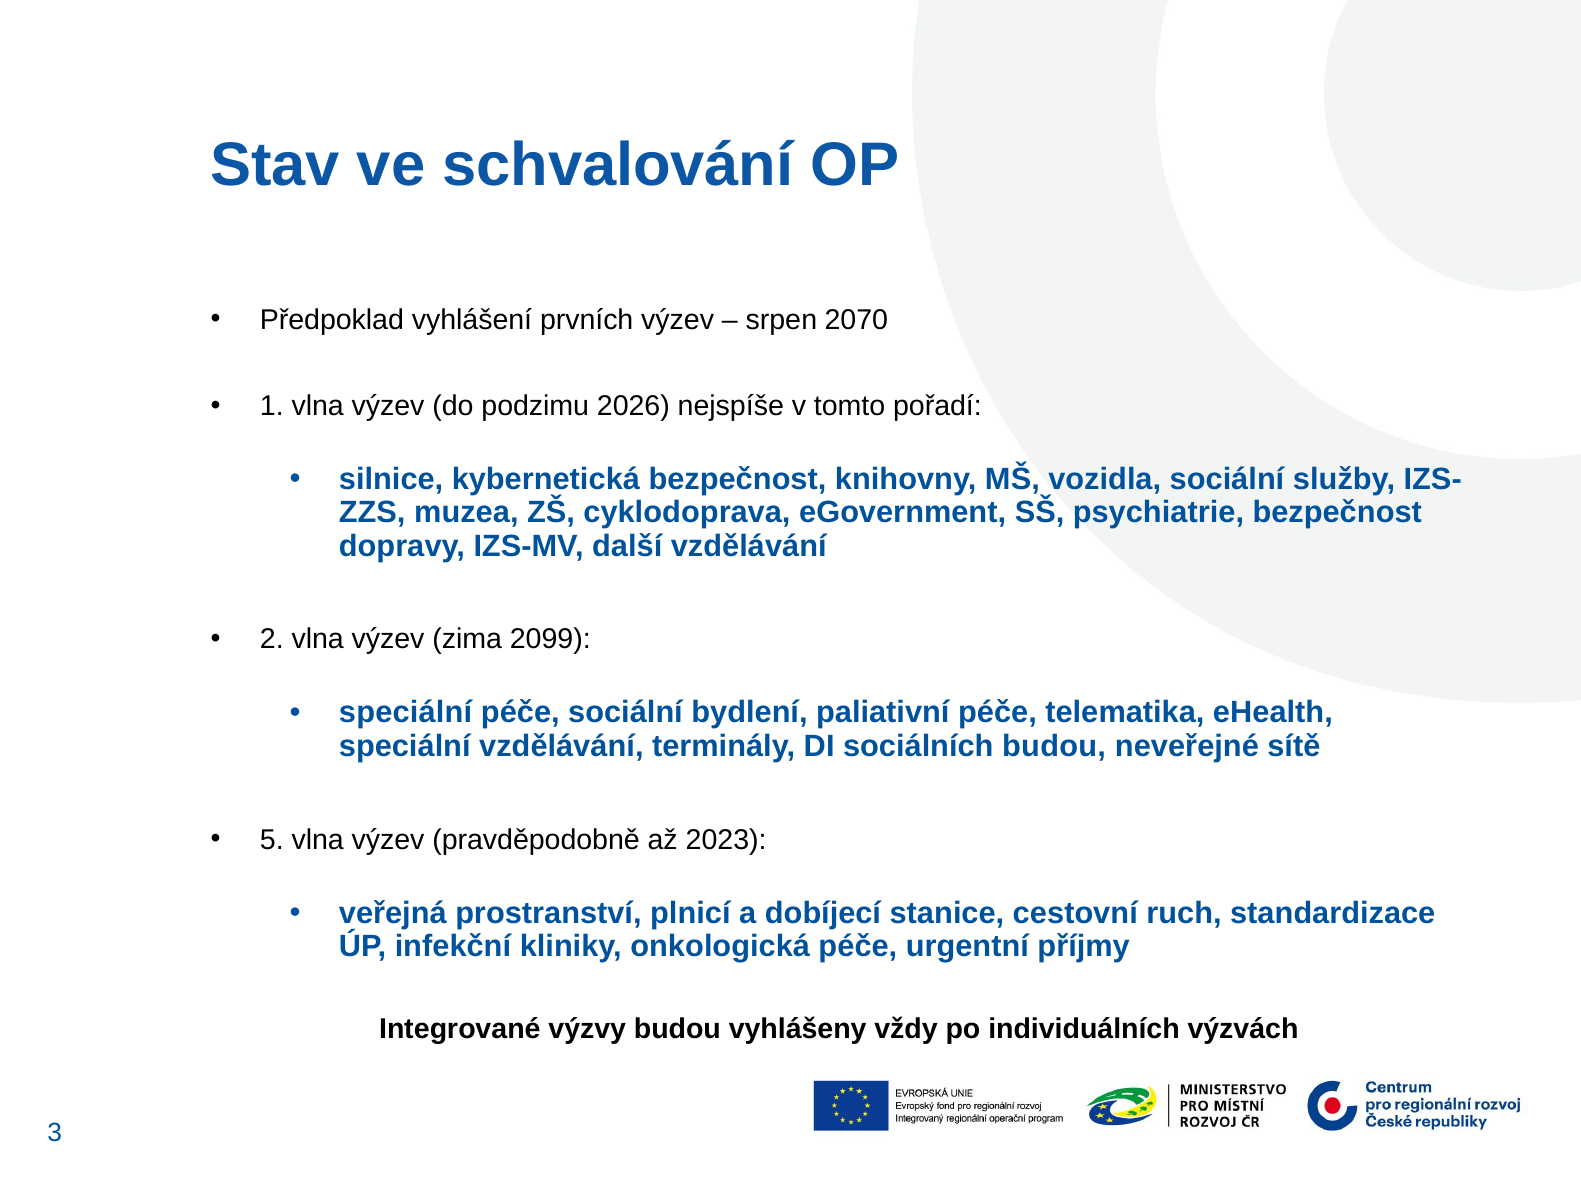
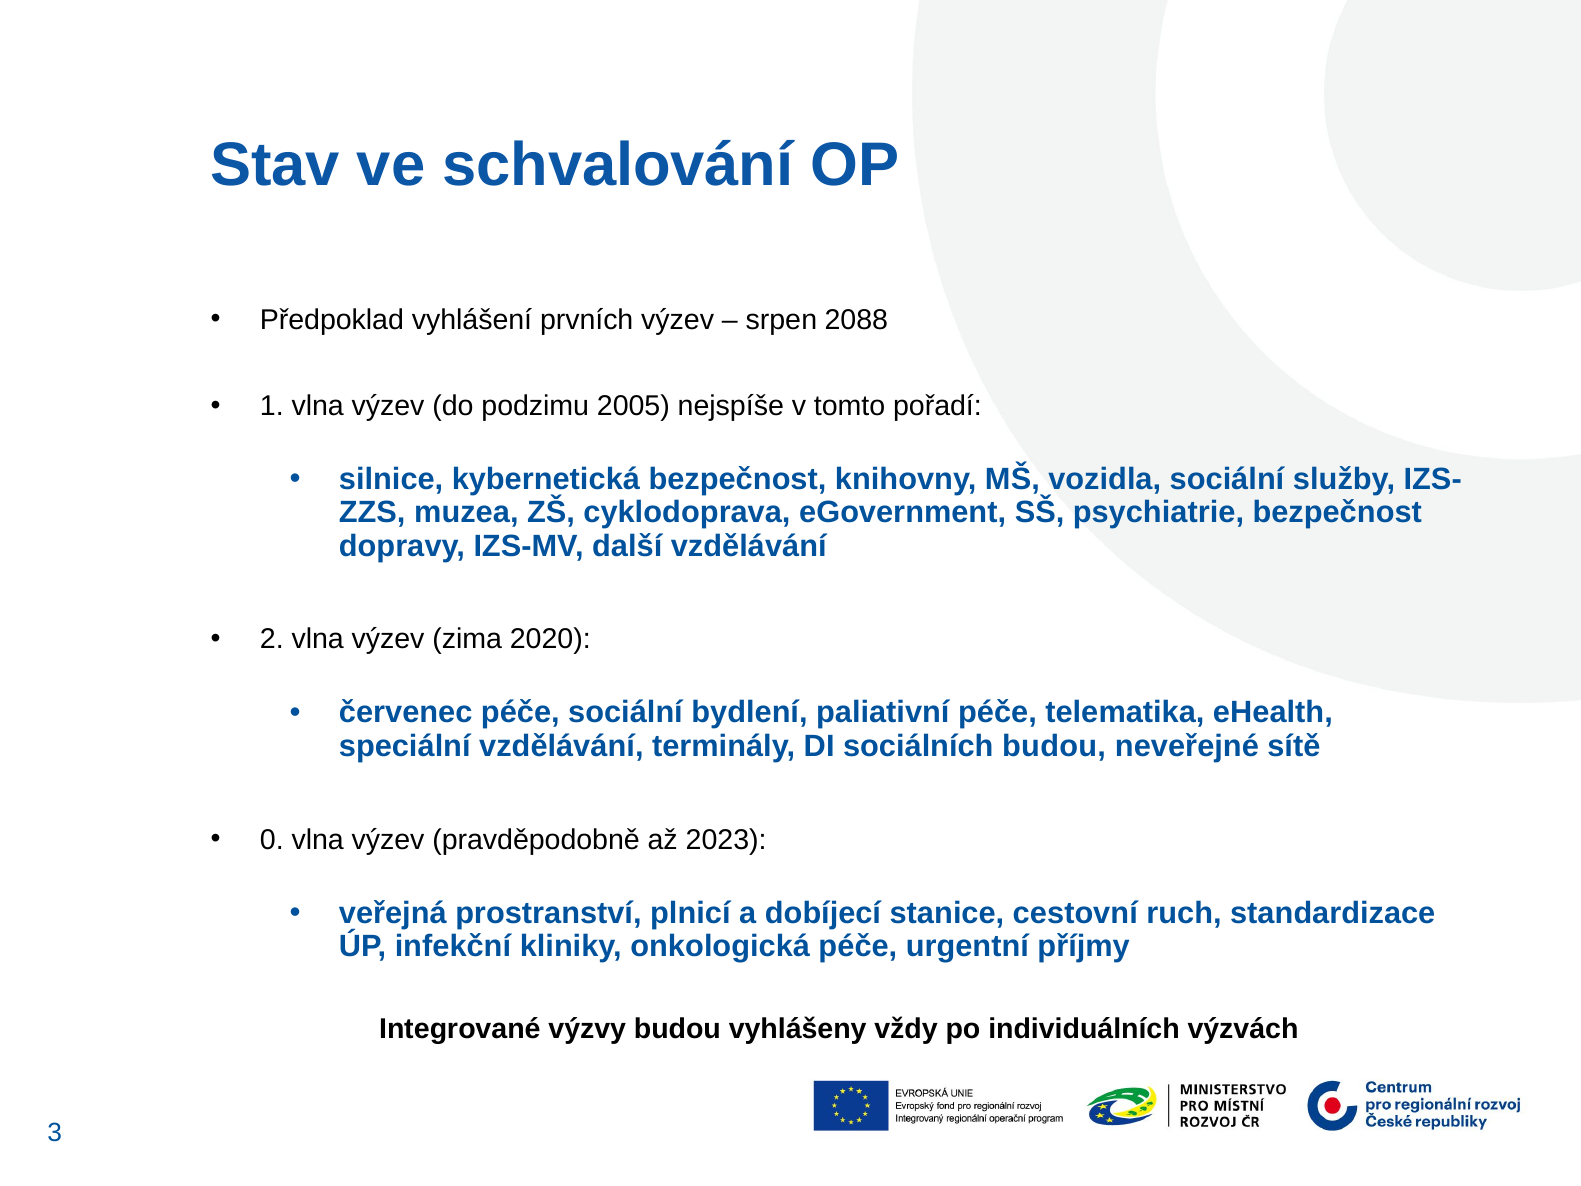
2070: 2070 -> 2088
2026: 2026 -> 2005
2099: 2099 -> 2020
speciální at (406, 713): speciální -> červenec
5: 5 -> 0
